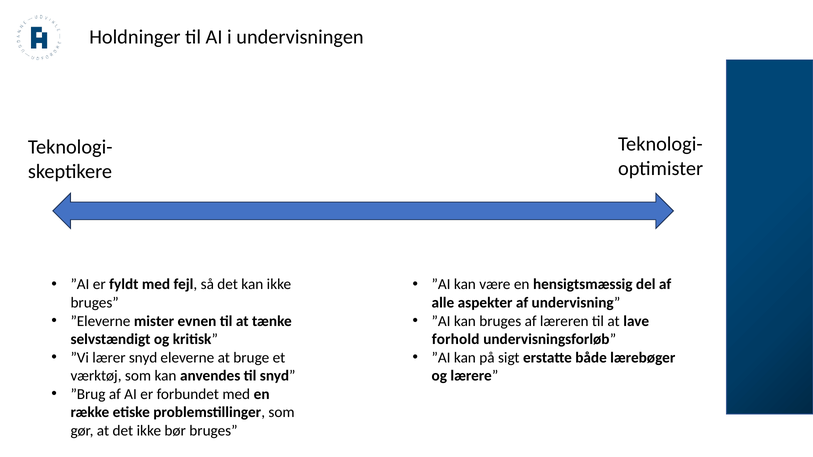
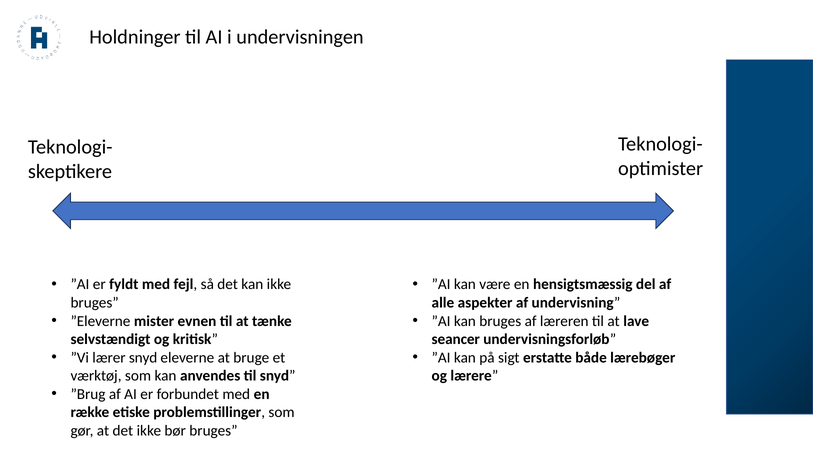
forhold: forhold -> seancer
